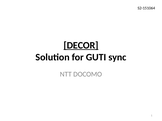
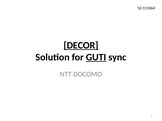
GUTI underline: none -> present
